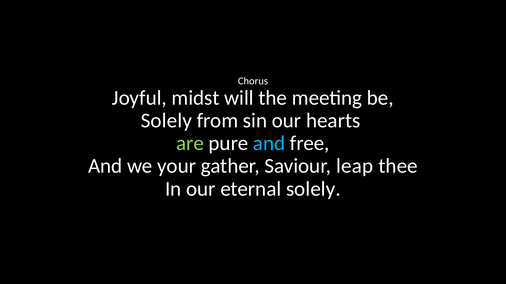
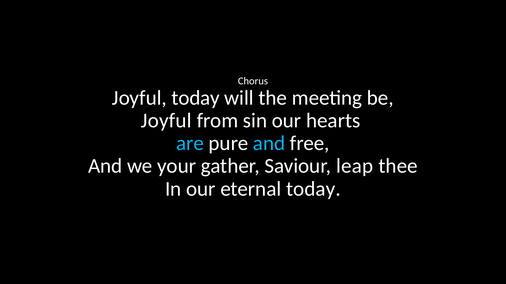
Joyful midst: midst -> today
Solely at (166, 121): Solely -> Joyful
are colour: light green -> light blue
eternal solely: solely -> today
